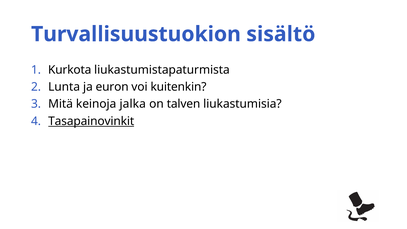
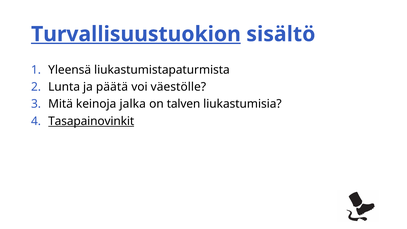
Turvallisuustuokion underline: none -> present
Kurkota: Kurkota -> Yleensä
euron: euron -> päätä
kuitenkin: kuitenkin -> väestölle
